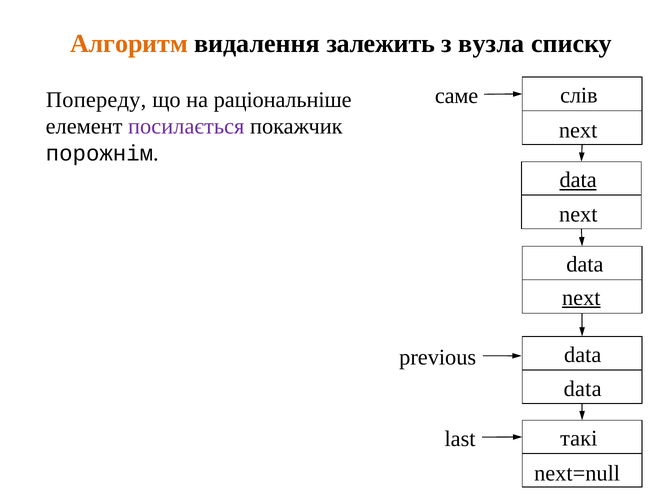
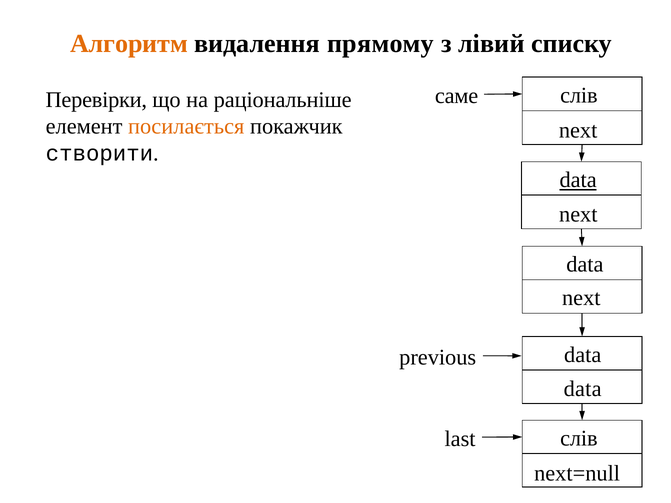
залежить: залежить -> прямому
вузла: вузла -> лівий
Попереду: Попереду -> Перевірки
посилається colour: purple -> orange
порожнім: порожнім -> створити
next at (581, 298) underline: present -> none
такі at (579, 439): такі -> слів
